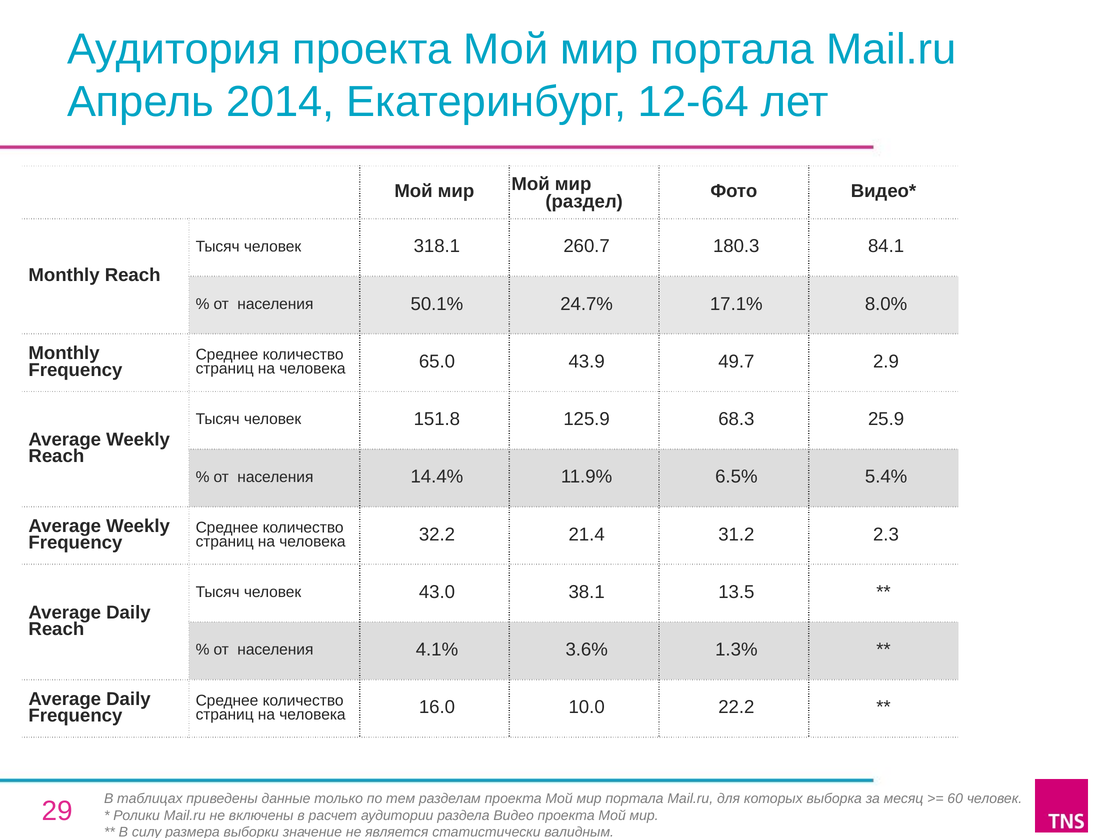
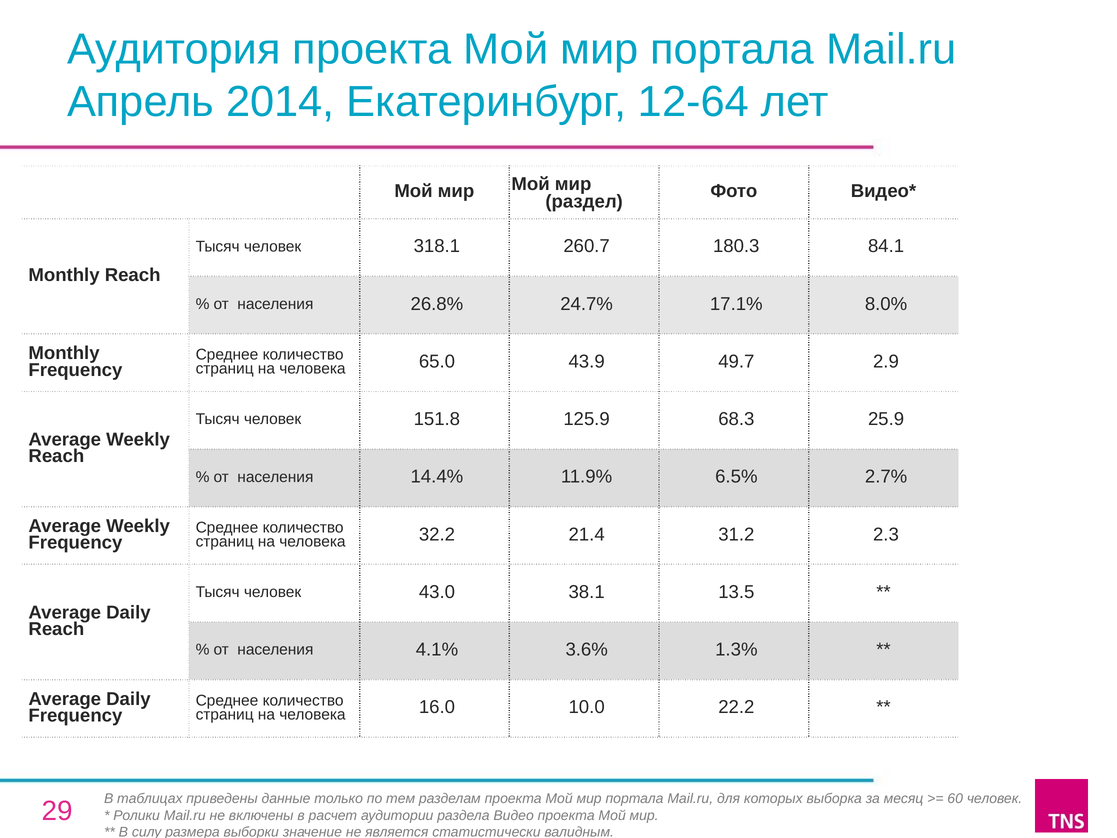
50.1%: 50.1% -> 26.8%
5.4%: 5.4% -> 2.7%
